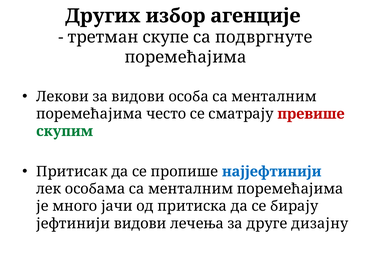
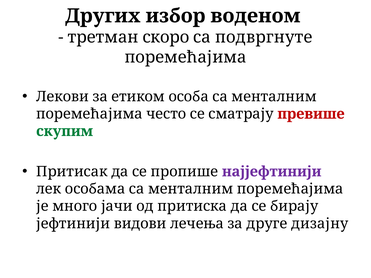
агенције: агенције -> воденом
скупе: скупе -> скоро
за видови: видови -> етиком
најјефтинији colour: blue -> purple
